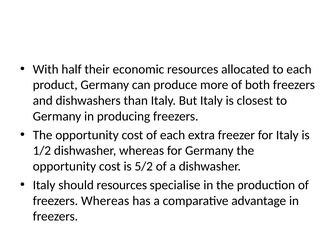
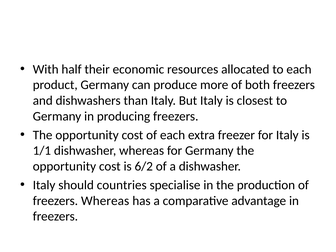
1/2: 1/2 -> 1/1
5/2: 5/2 -> 6/2
should resources: resources -> countries
